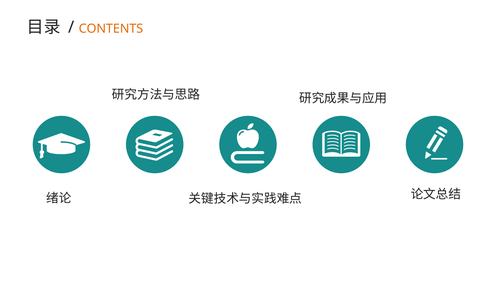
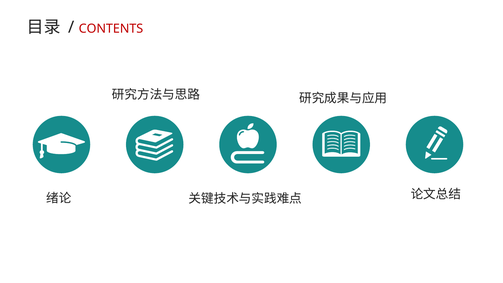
CONTENTS colour: orange -> red
